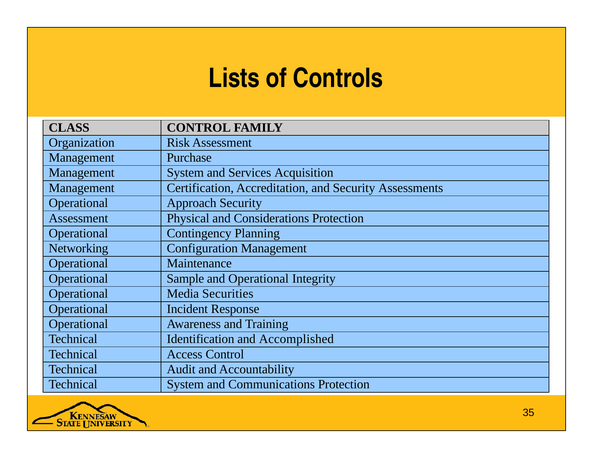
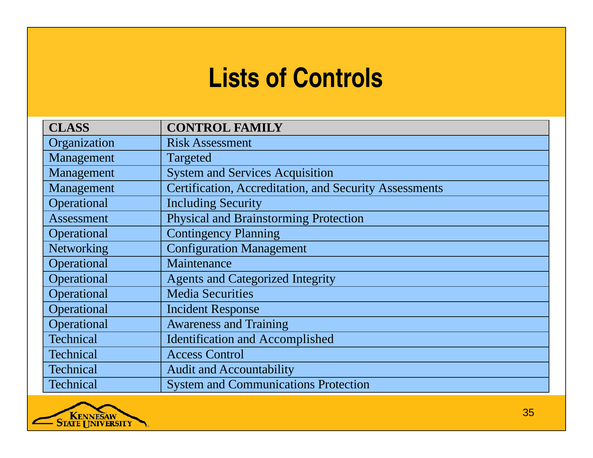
Purchase: Purchase -> Targeted
Approach: Approach -> Including
Considerations: Considerations -> Brainstorming
Sample: Sample -> Agents
and Operational: Operational -> Categorized
